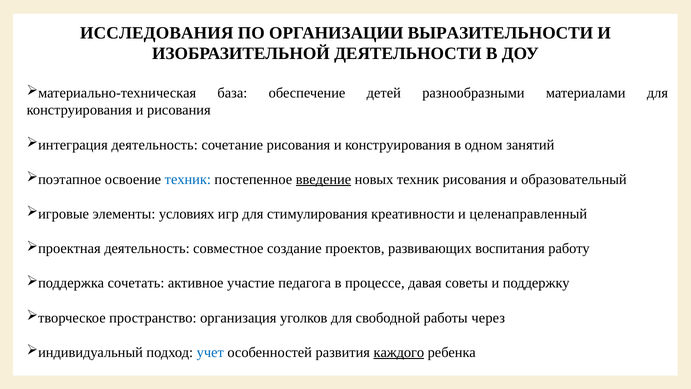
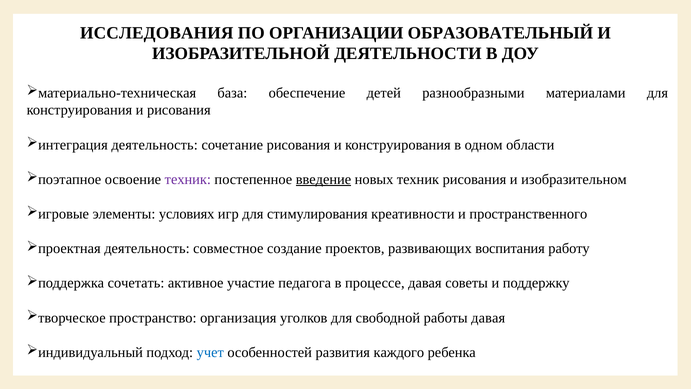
ВЫРАЗИТЕЛЬНОСТИ: ВЫРАЗИТЕЛЬНОСТИ -> ОБРАЗОВАТЕЛЬНЫЙ
занятий: занятий -> области
техник at (188, 179) colour: blue -> purple
образовательный: образовательный -> изобразительном
целенаправленный: целенаправленный -> пространственного
работы через: через -> давая
каждого underline: present -> none
